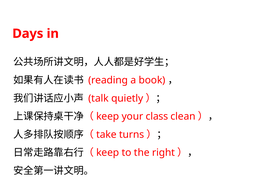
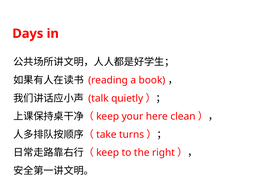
class: class -> here
